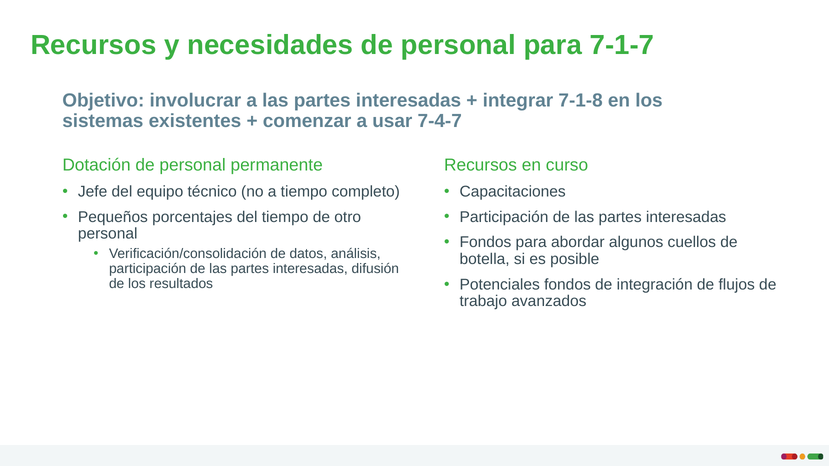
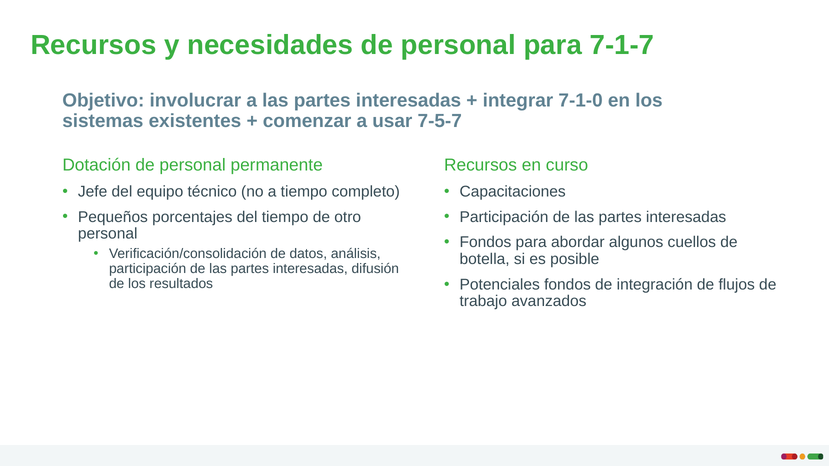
7-1-8: 7-1-8 -> 7-1-0
7-4-7: 7-4-7 -> 7-5-7
